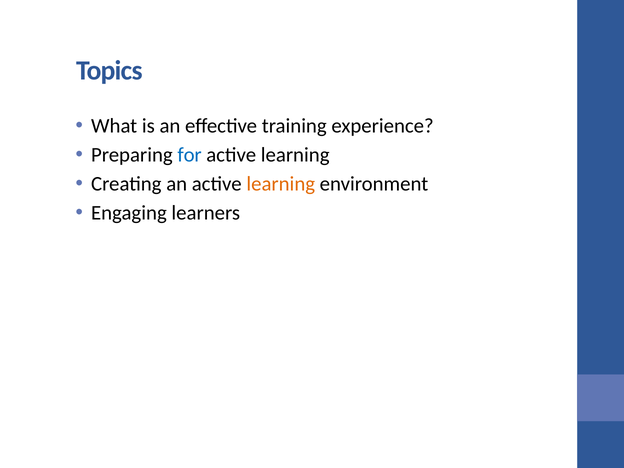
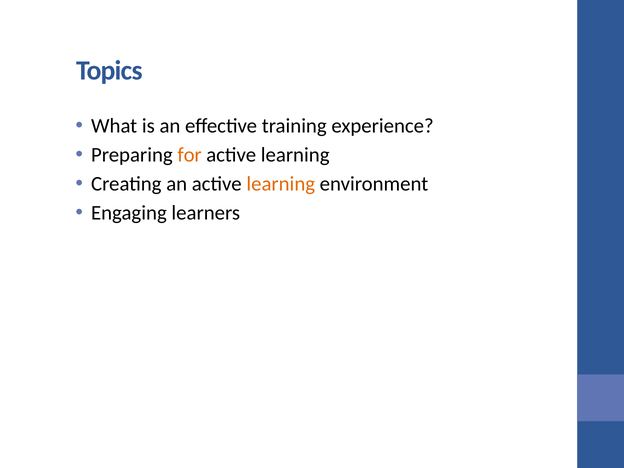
for colour: blue -> orange
